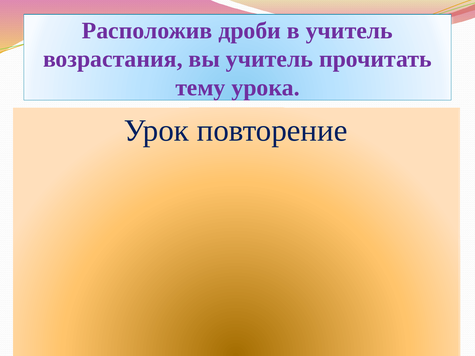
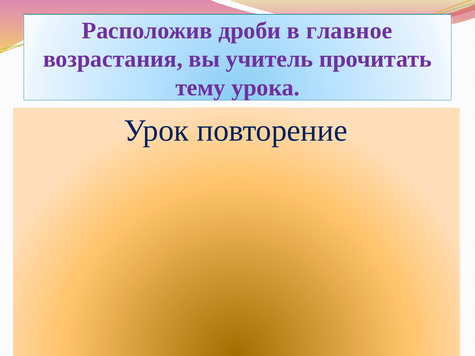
в учитель: учитель -> главное
